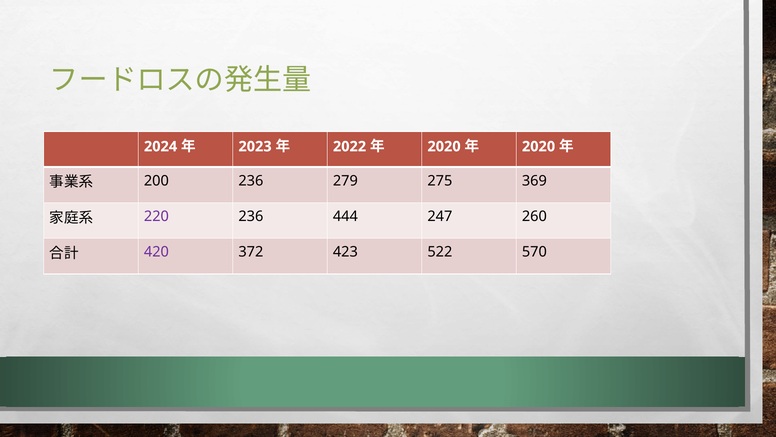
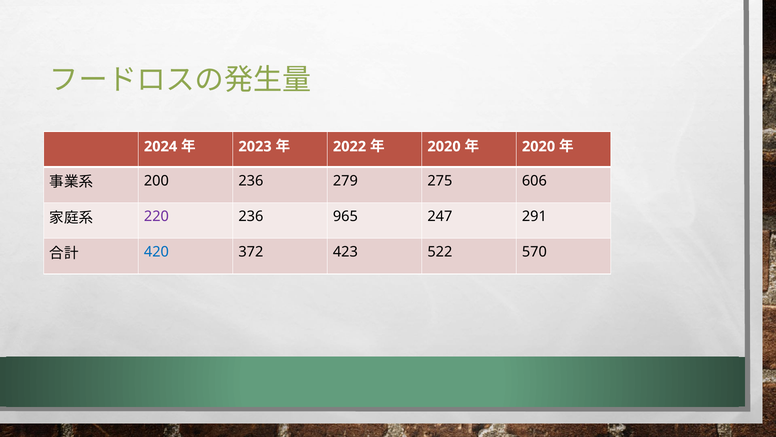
369: 369 -> 606
444: 444 -> 965
260: 260 -> 291
420 colour: purple -> blue
